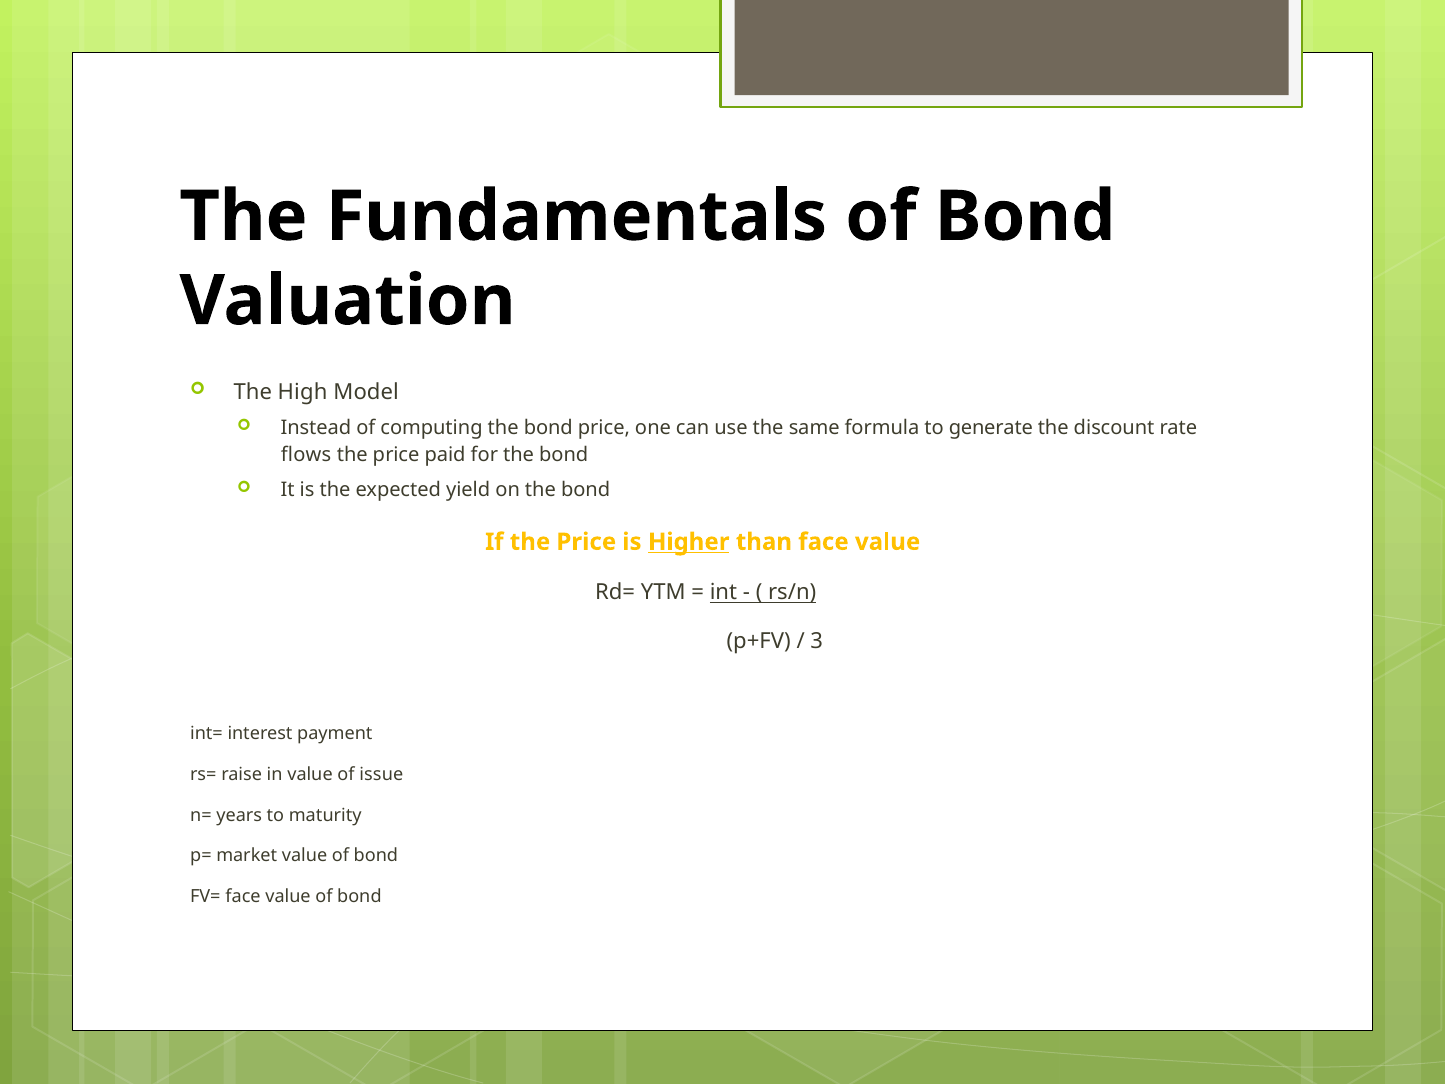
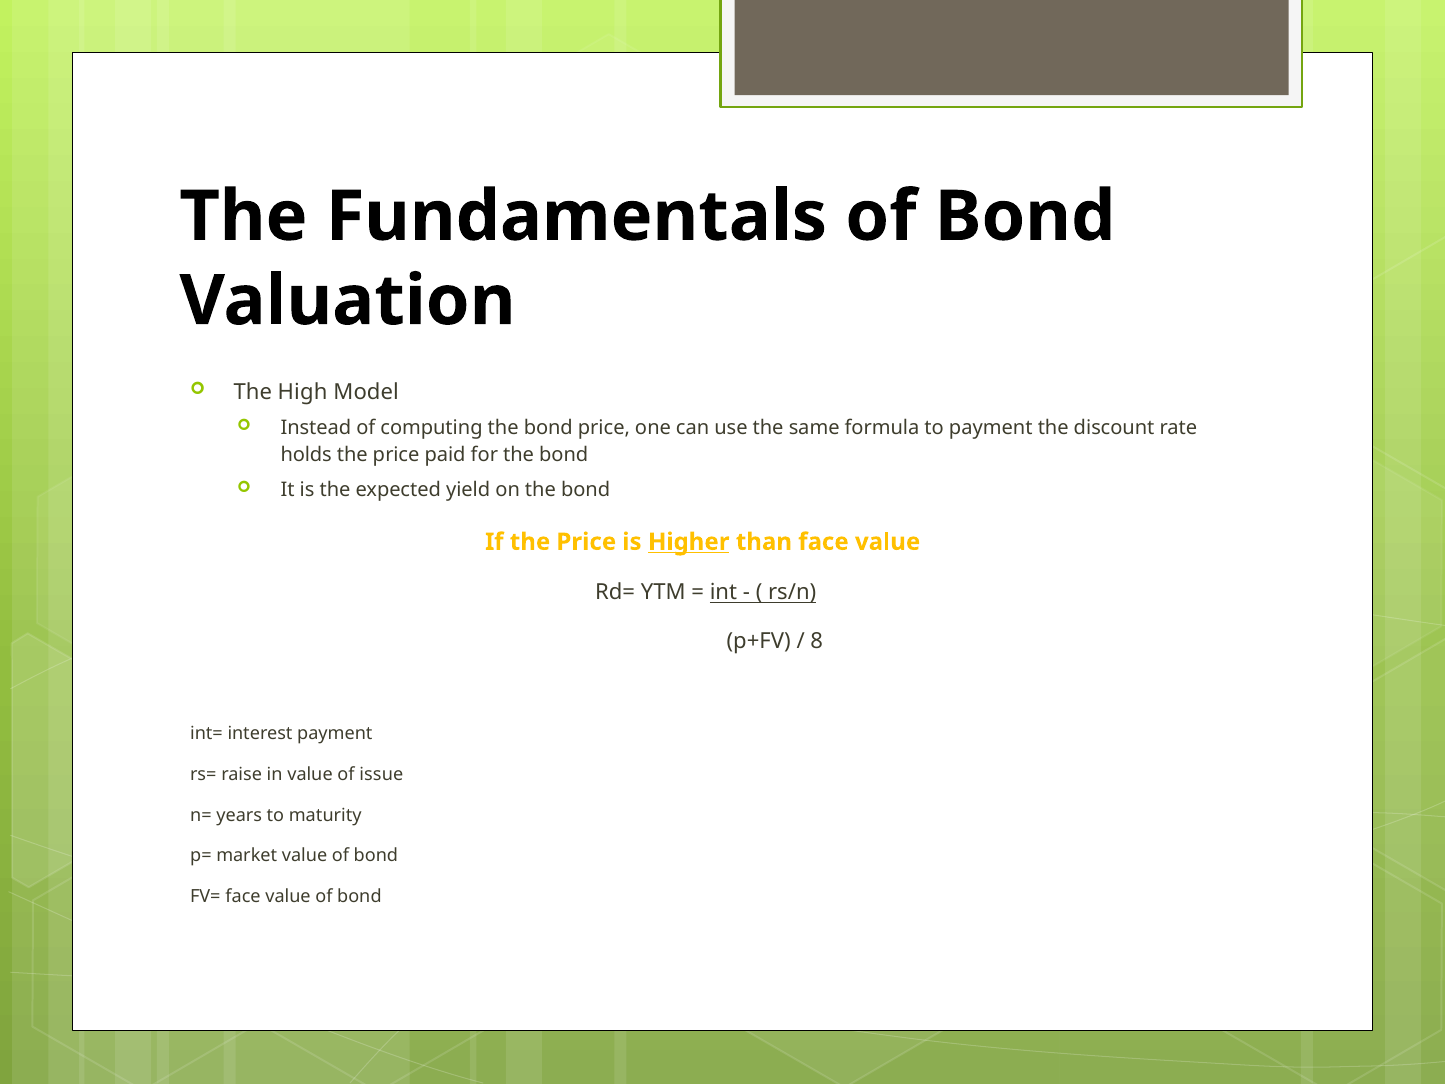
to generate: generate -> payment
flows: flows -> holds
3: 3 -> 8
